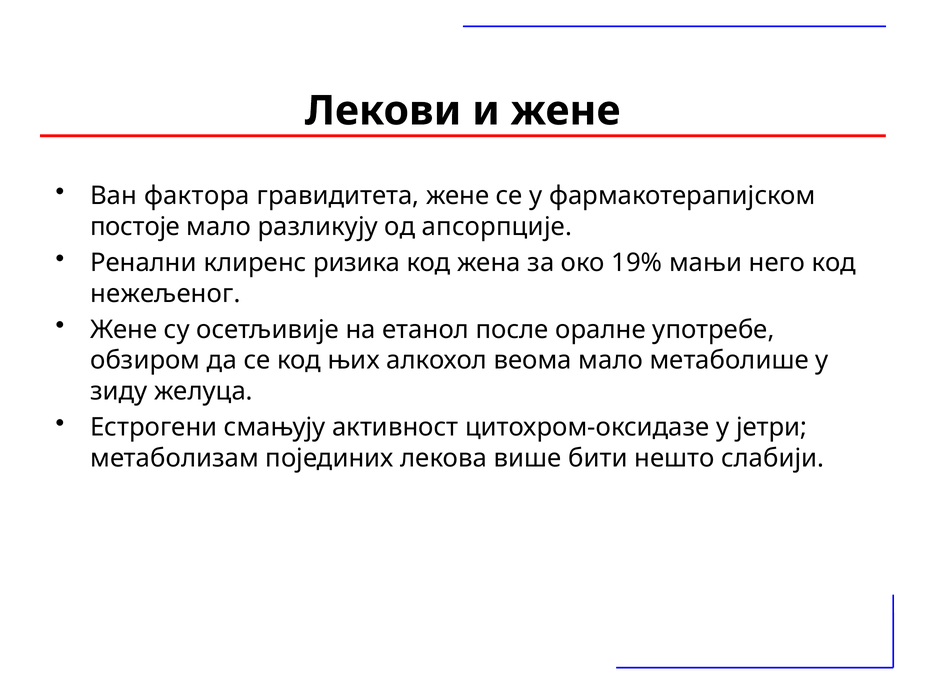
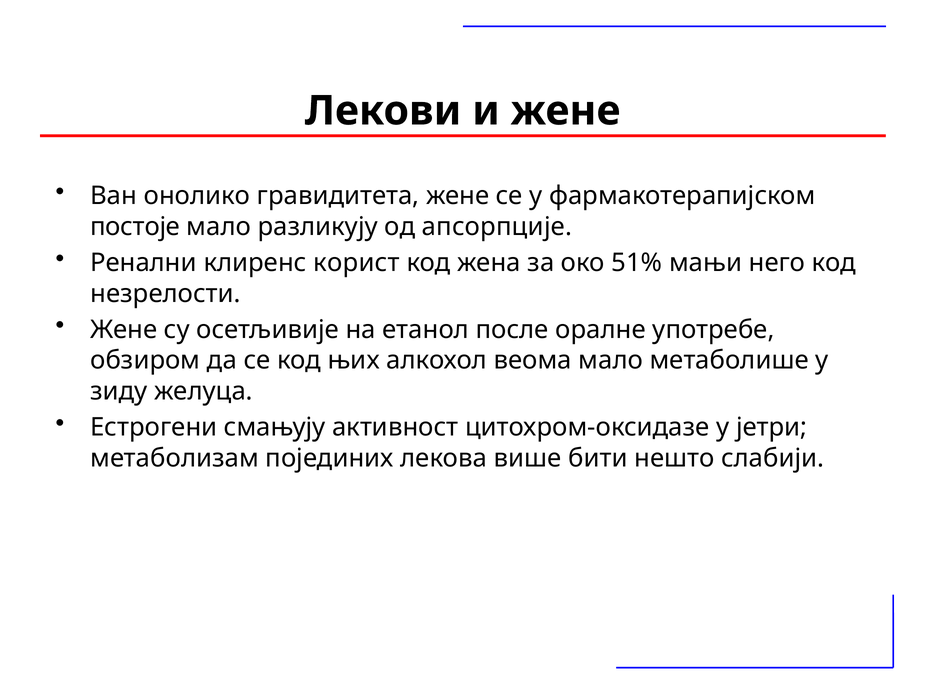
фактора: фактора -> онолико
ризика: ризика -> корист
19%: 19% -> 51%
нежељеног: нежељеног -> незрелости
